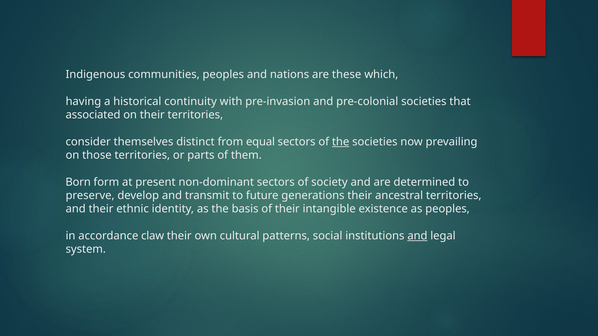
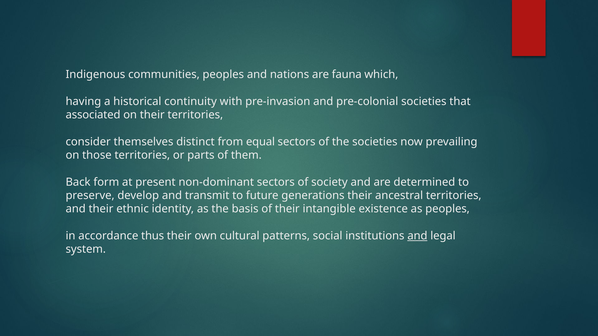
these: these -> fauna
the at (341, 142) underline: present -> none
Born: Born -> Back
claw: claw -> thus
